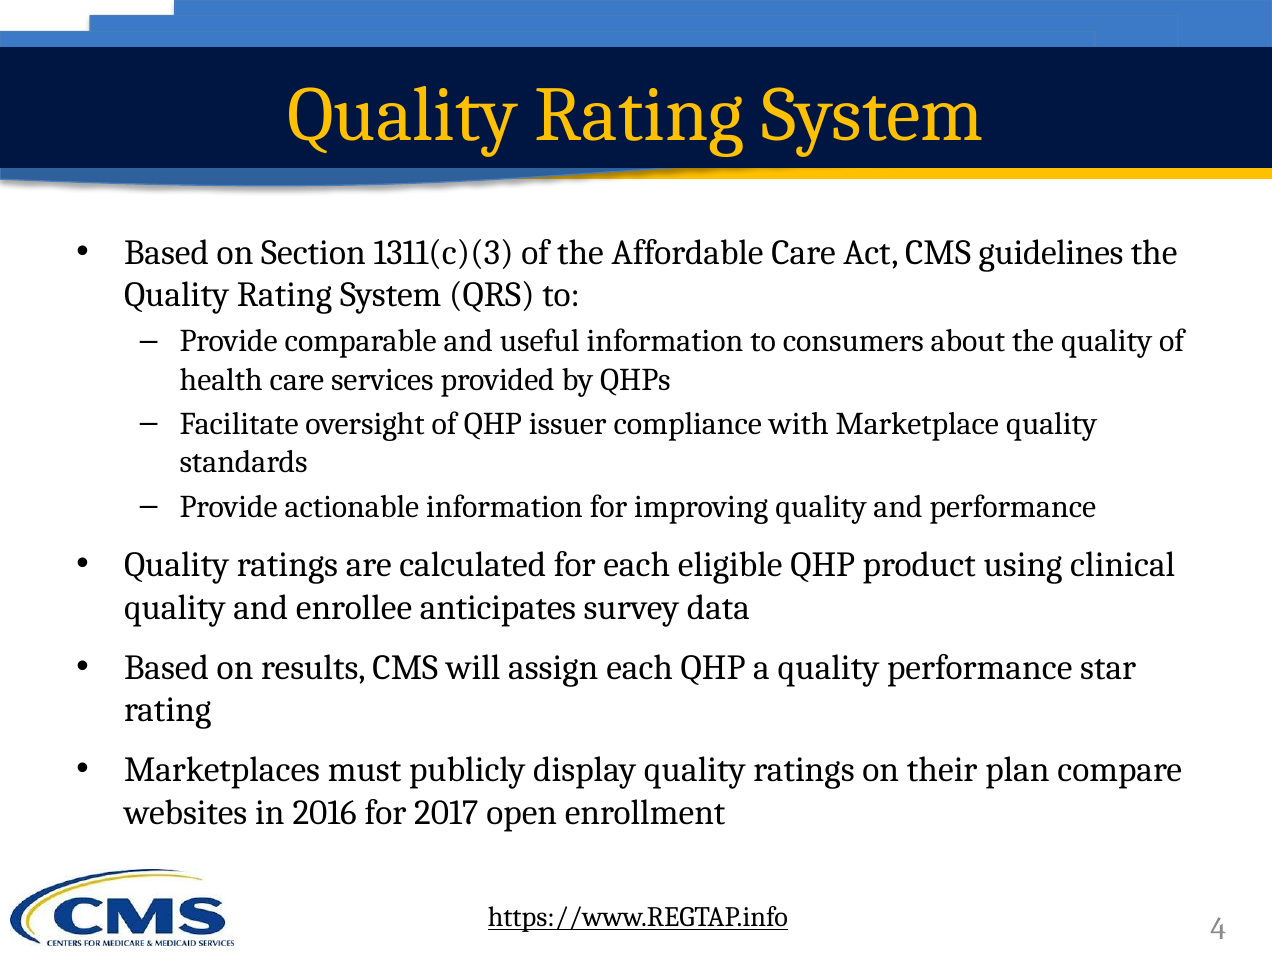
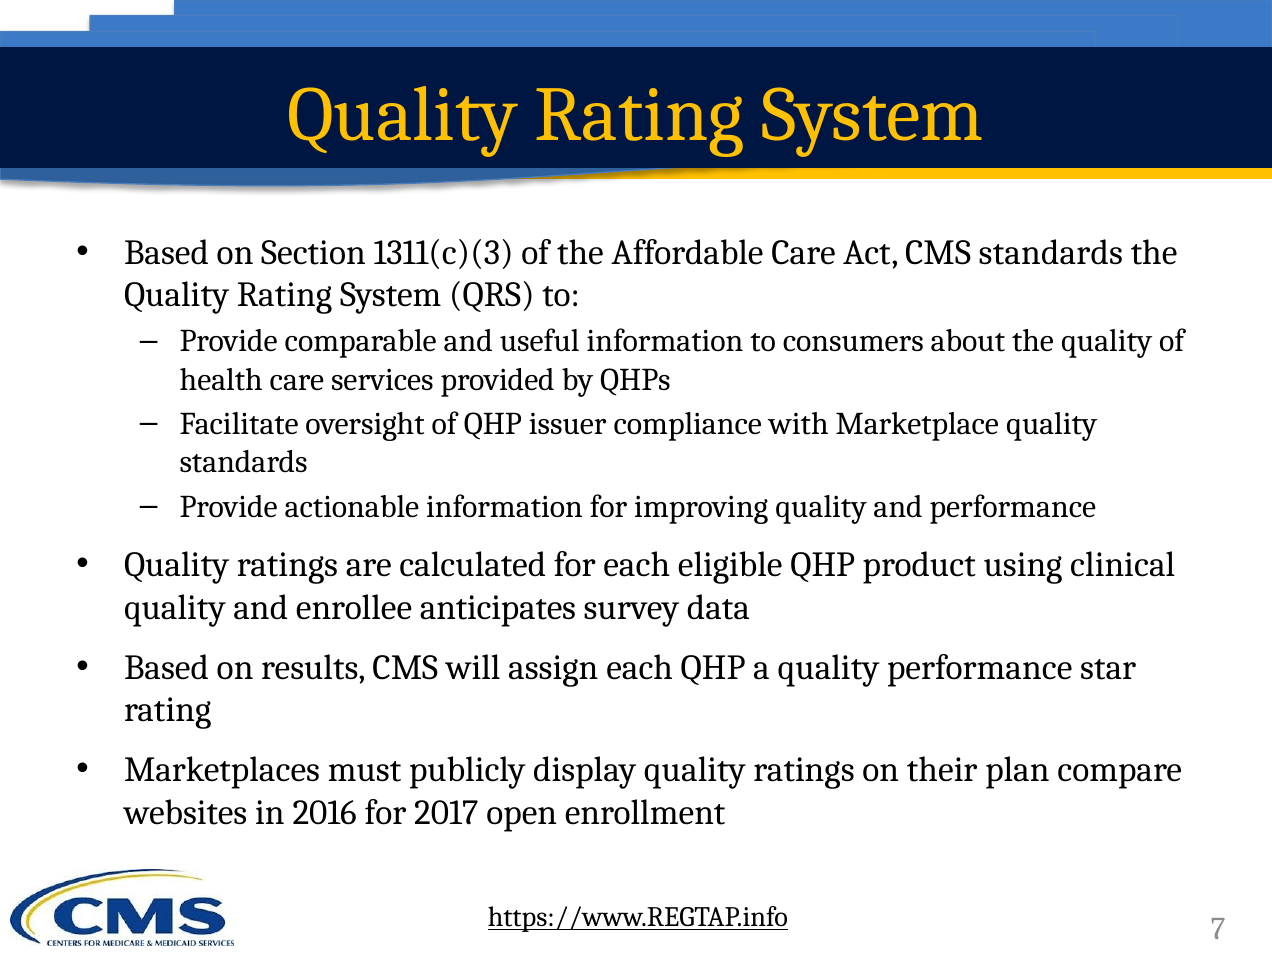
CMS guidelines: guidelines -> standards
4: 4 -> 7
